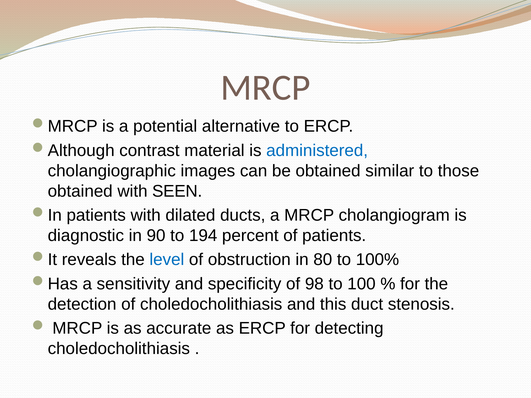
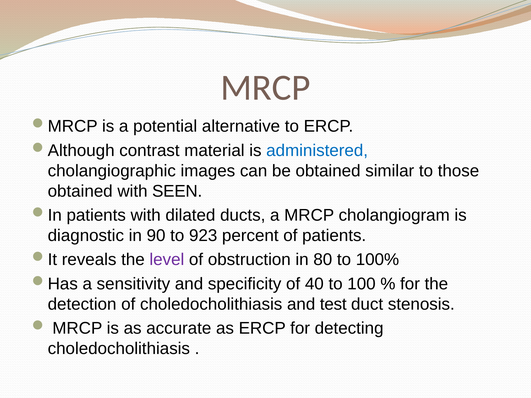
194: 194 -> 923
level colour: blue -> purple
98: 98 -> 40
this: this -> test
